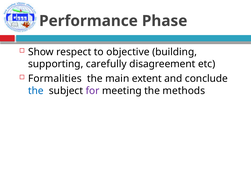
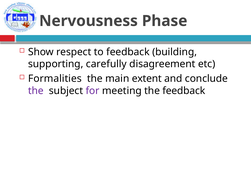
Performance: Performance -> Nervousness
to objective: objective -> feedback
the at (36, 91) colour: blue -> purple
the methods: methods -> feedback
